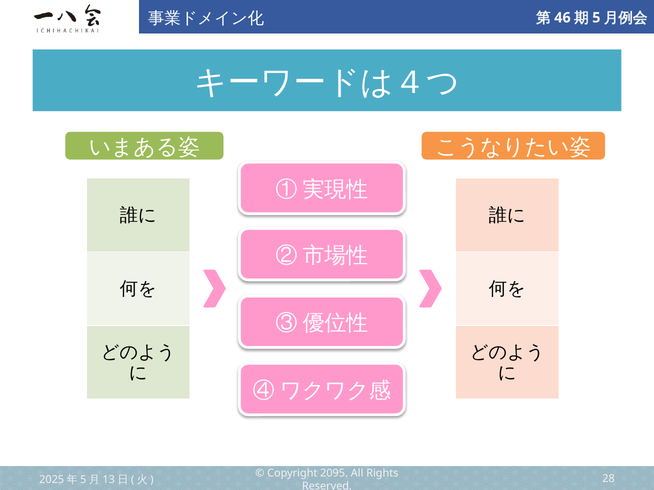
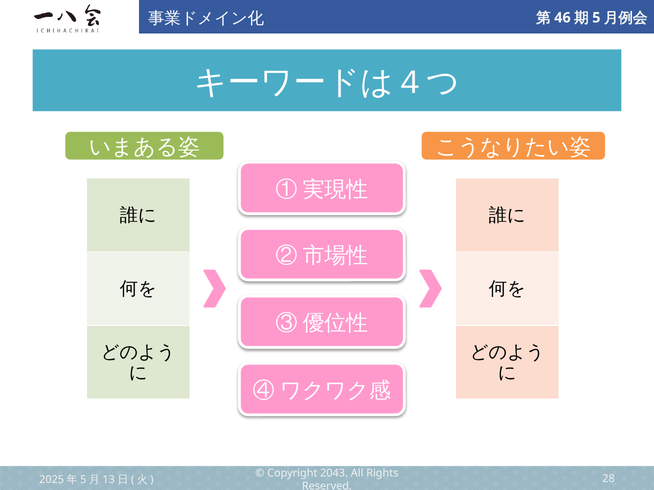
2095: 2095 -> 2043
